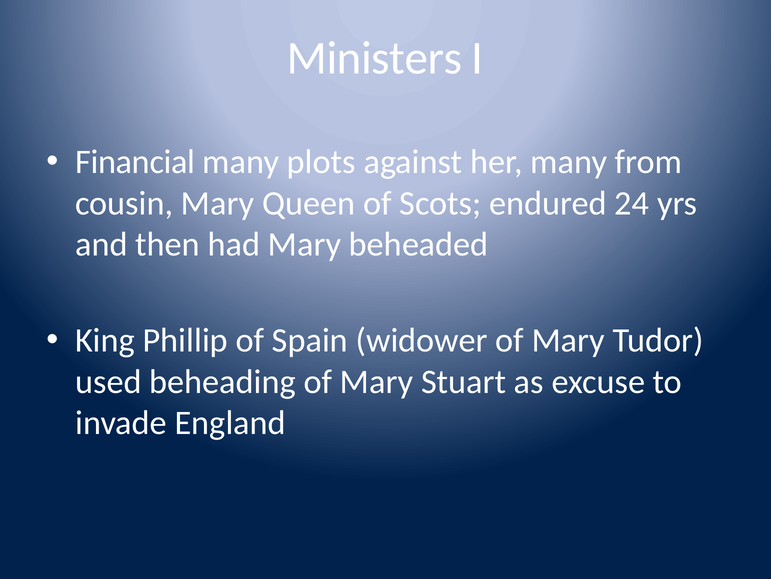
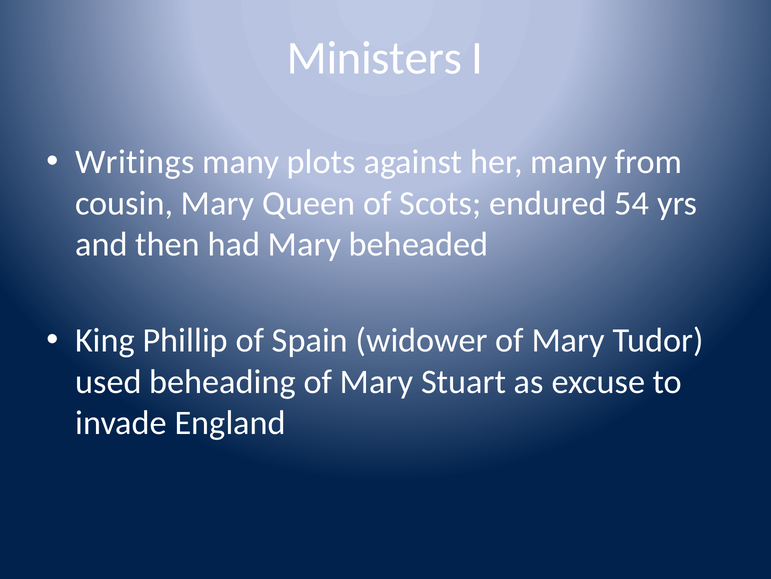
Financial: Financial -> Writings
24: 24 -> 54
